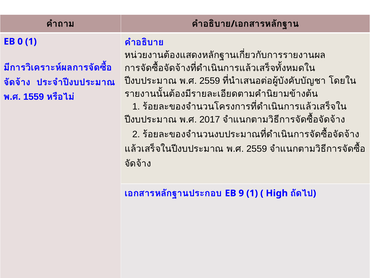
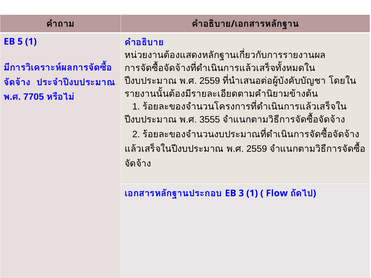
0: 0 -> 5
1559: 1559 -> 7705
2017: 2017 -> 3555
9: 9 -> 3
High: High -> Flow
